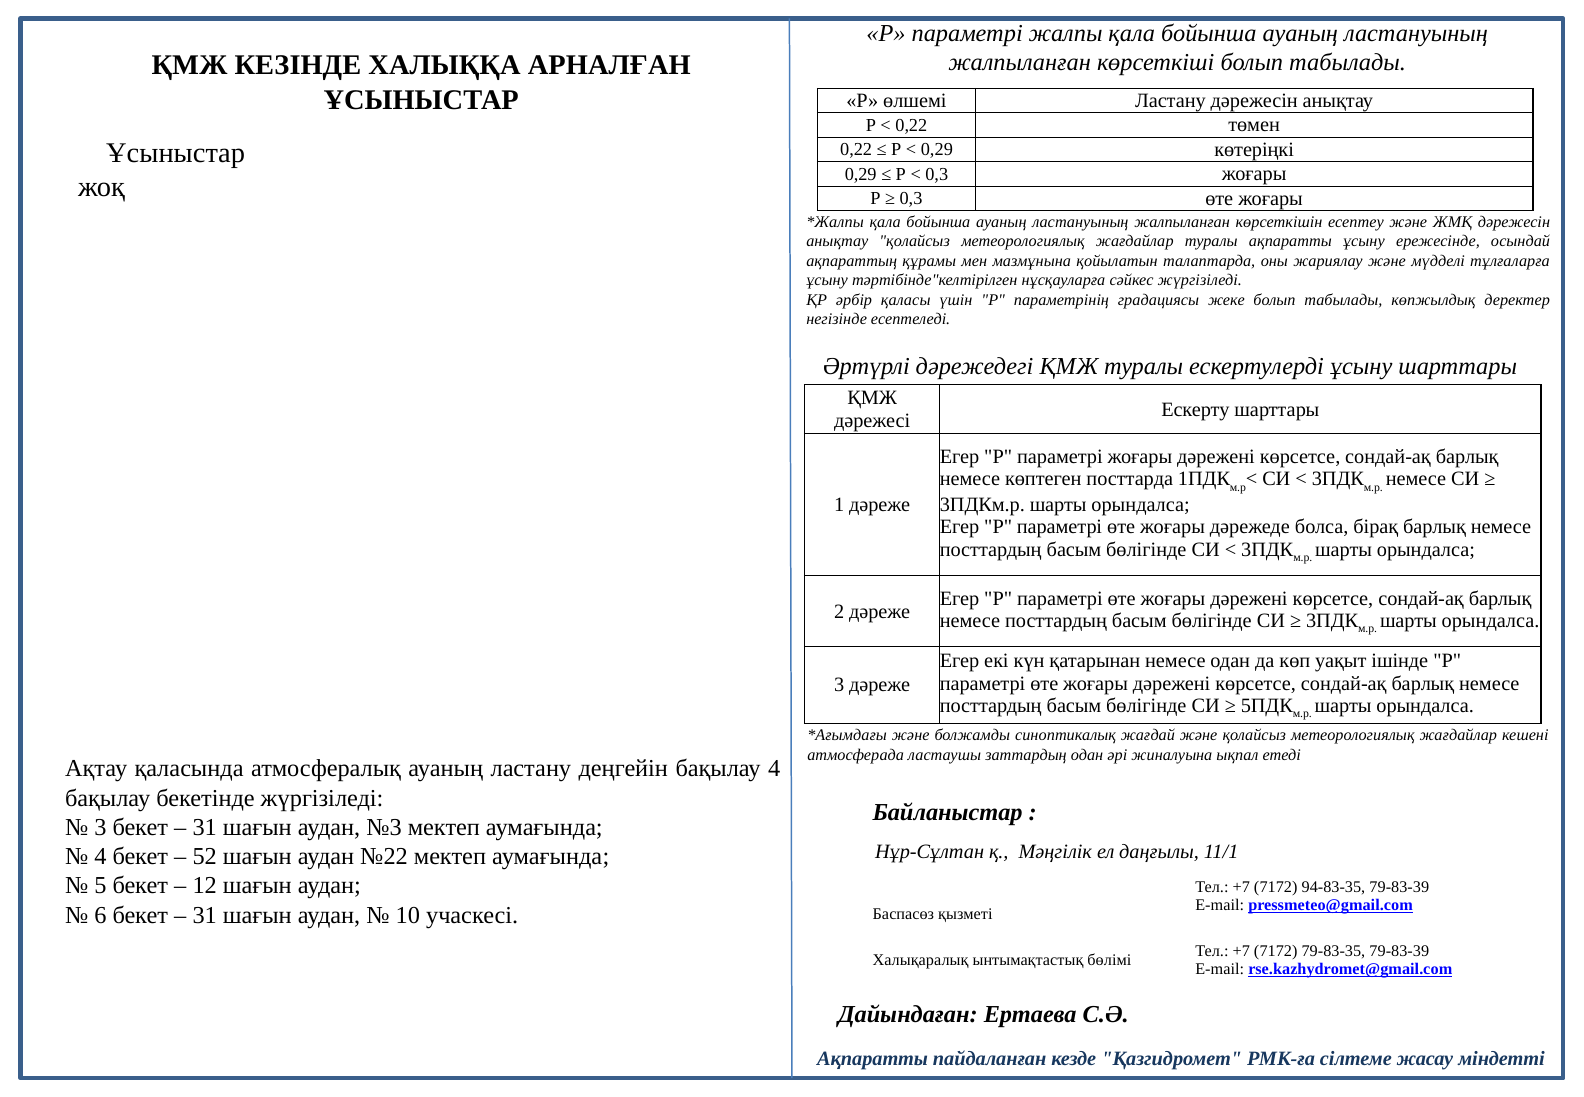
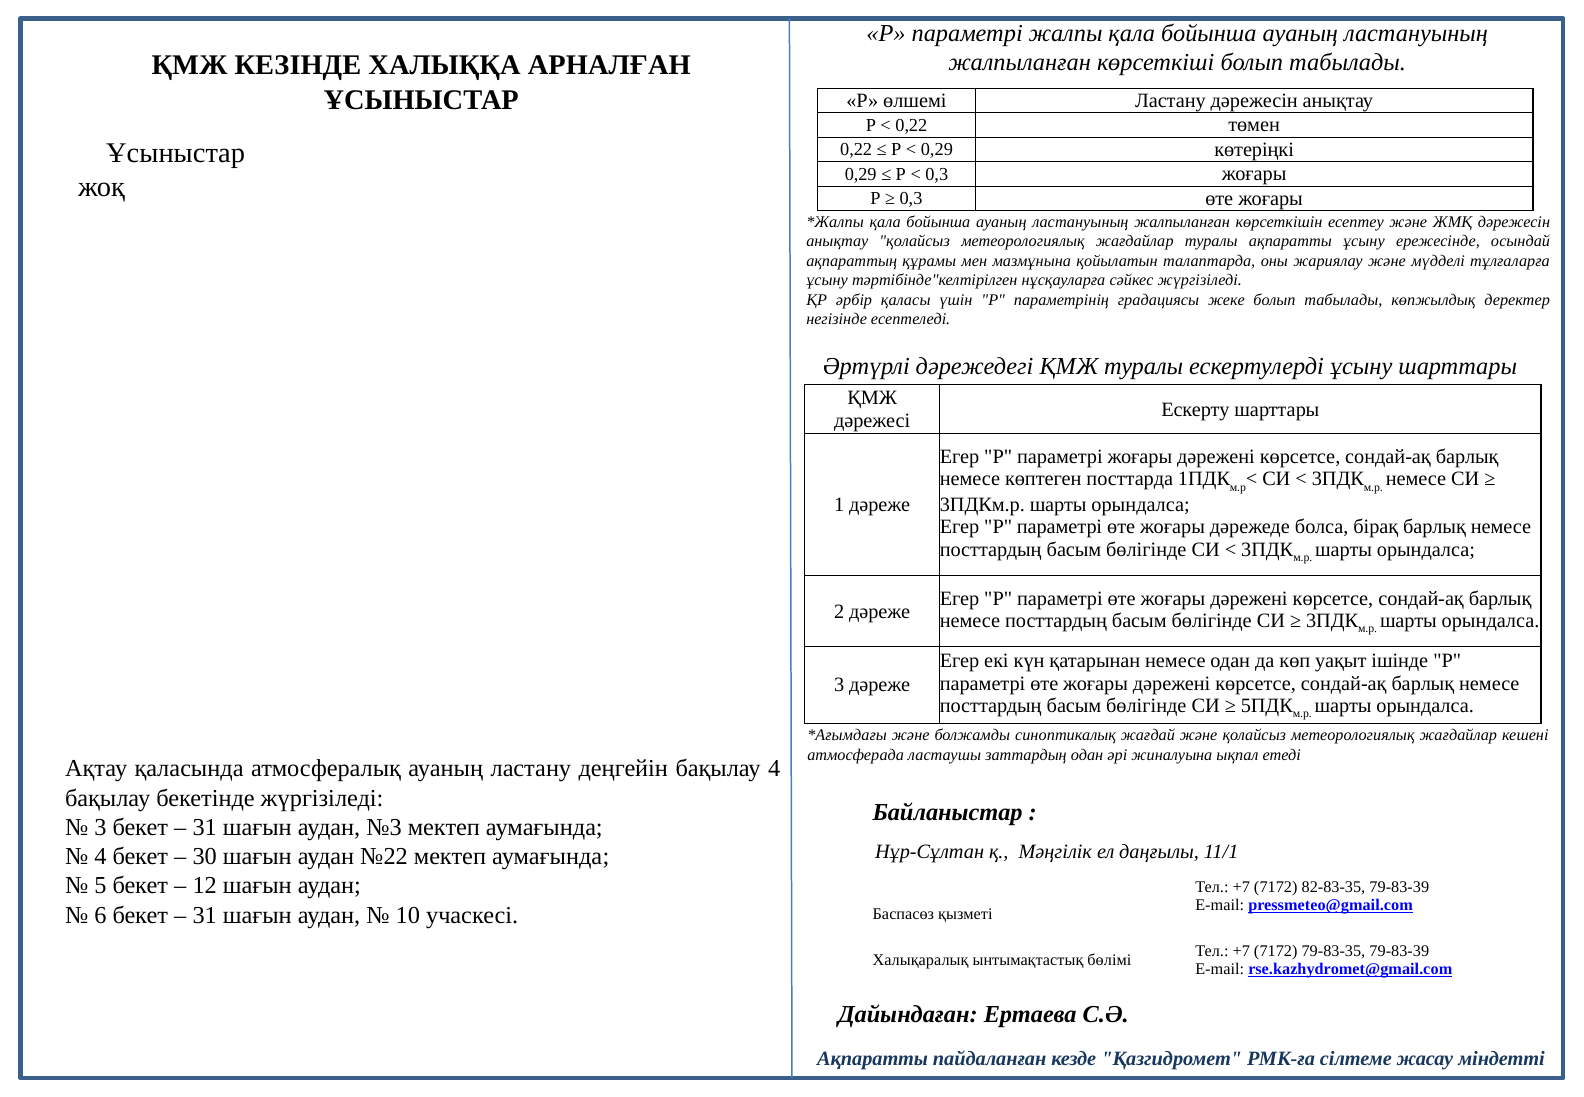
52: 52 -> 30
94-83-35: 94-83-35 -> 82-83-35
